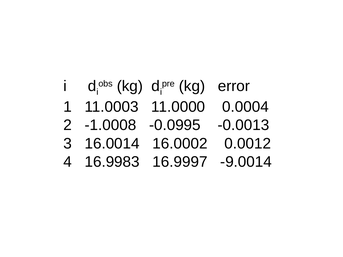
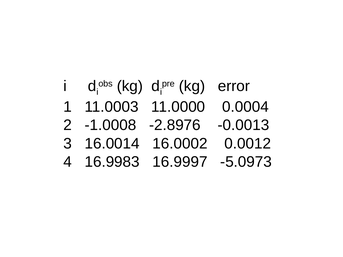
-0.0995: -0.0995 -> -2.8976
-9.0014: -9.0014 -> -5.0973
